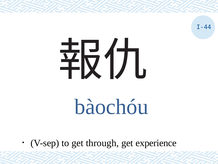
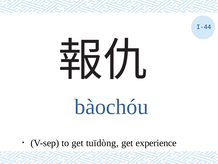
through: through -> tuīdòng
